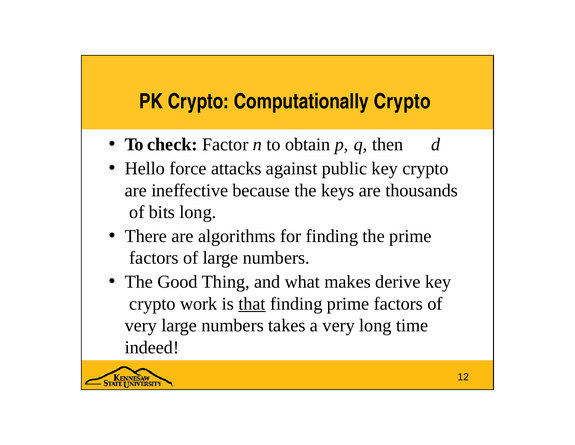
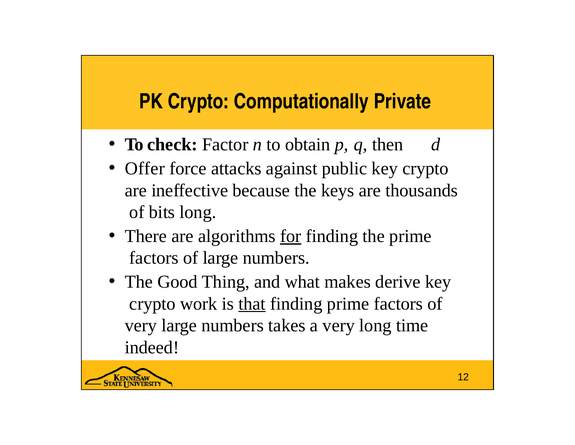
Computationally Crypto: Crypto -> Private
Hello: Hello -> Offer
for underline: none -> present
